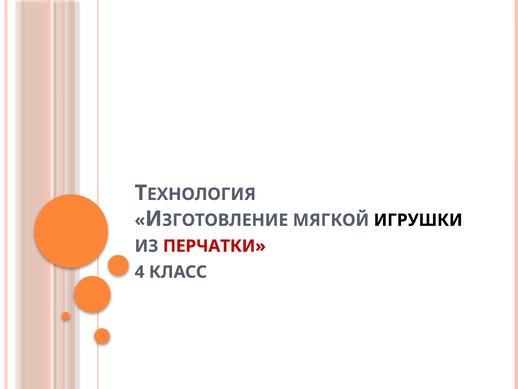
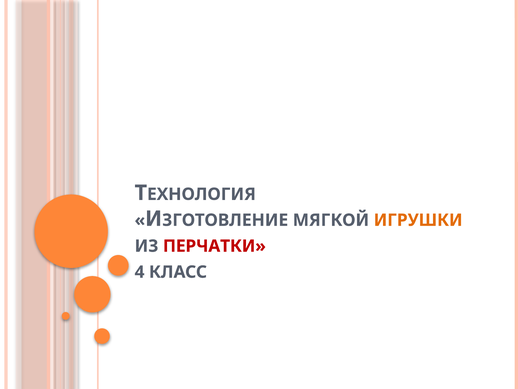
ИГРУШКИ colour: black -> orange
